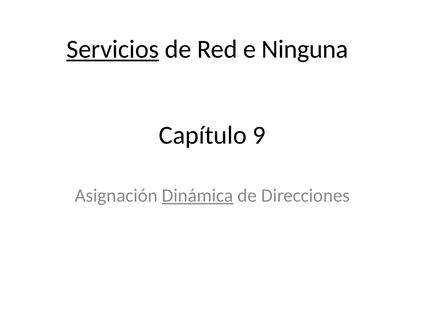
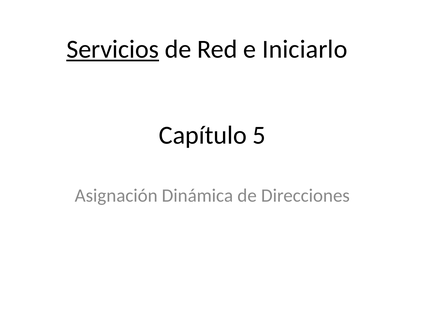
Ninguna: Ninguna -> Iniciarlo
9: 9 -> 5
Dinámica underline: present -> none
